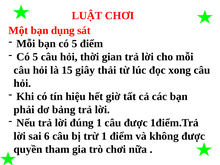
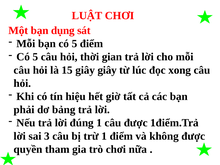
giây thải: thải -> giây
6: 6 -> 3
